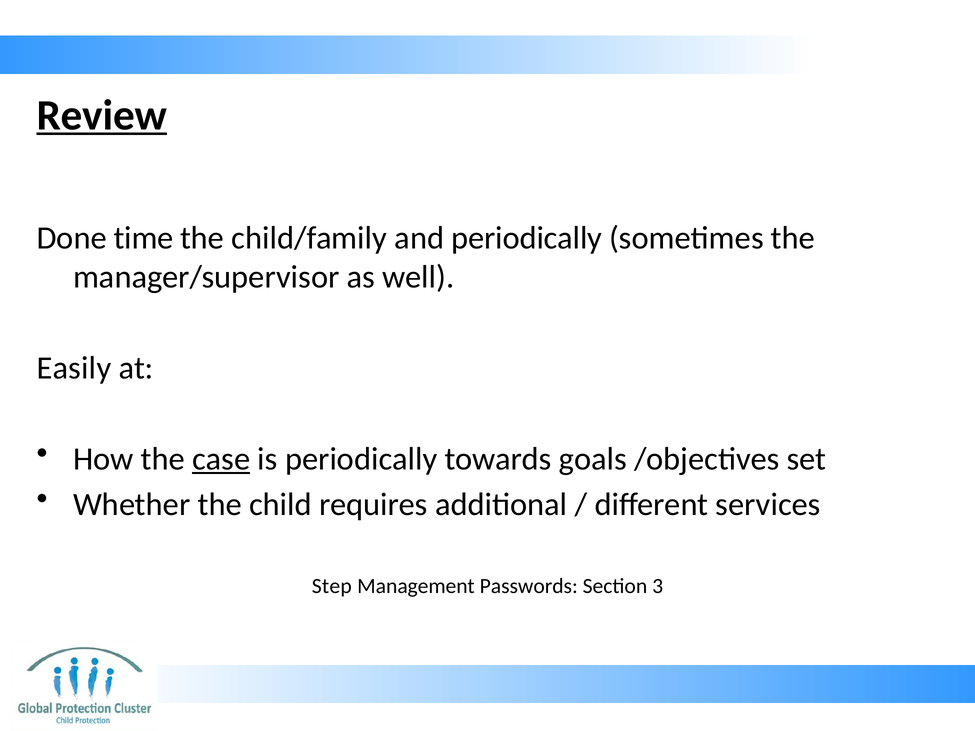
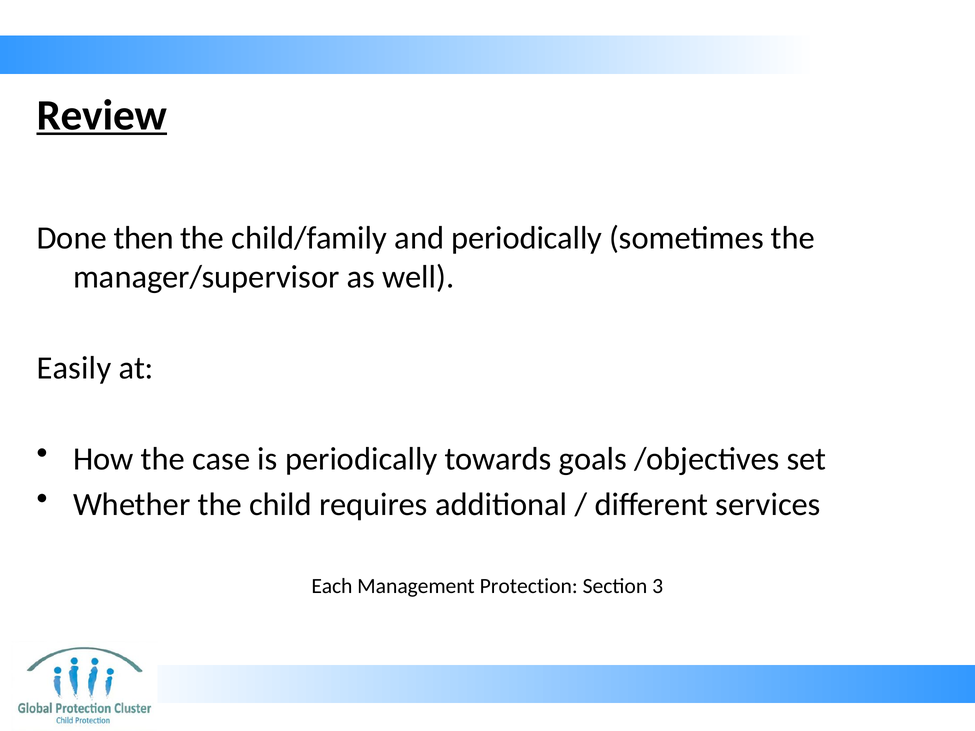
time: time -> then
case underline: present -> none
Step: Step -> Each
Passwords: Passwords -> Protection
